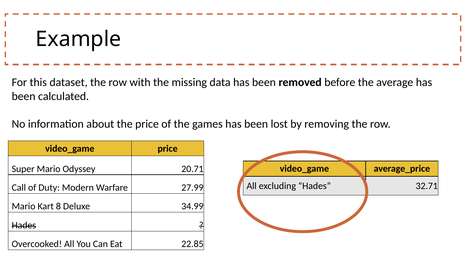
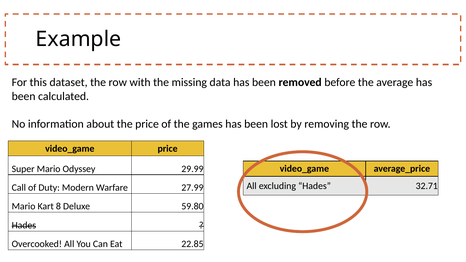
20.71: 20.71 -> 29.99
34.99: 34.99 -> 59.80
